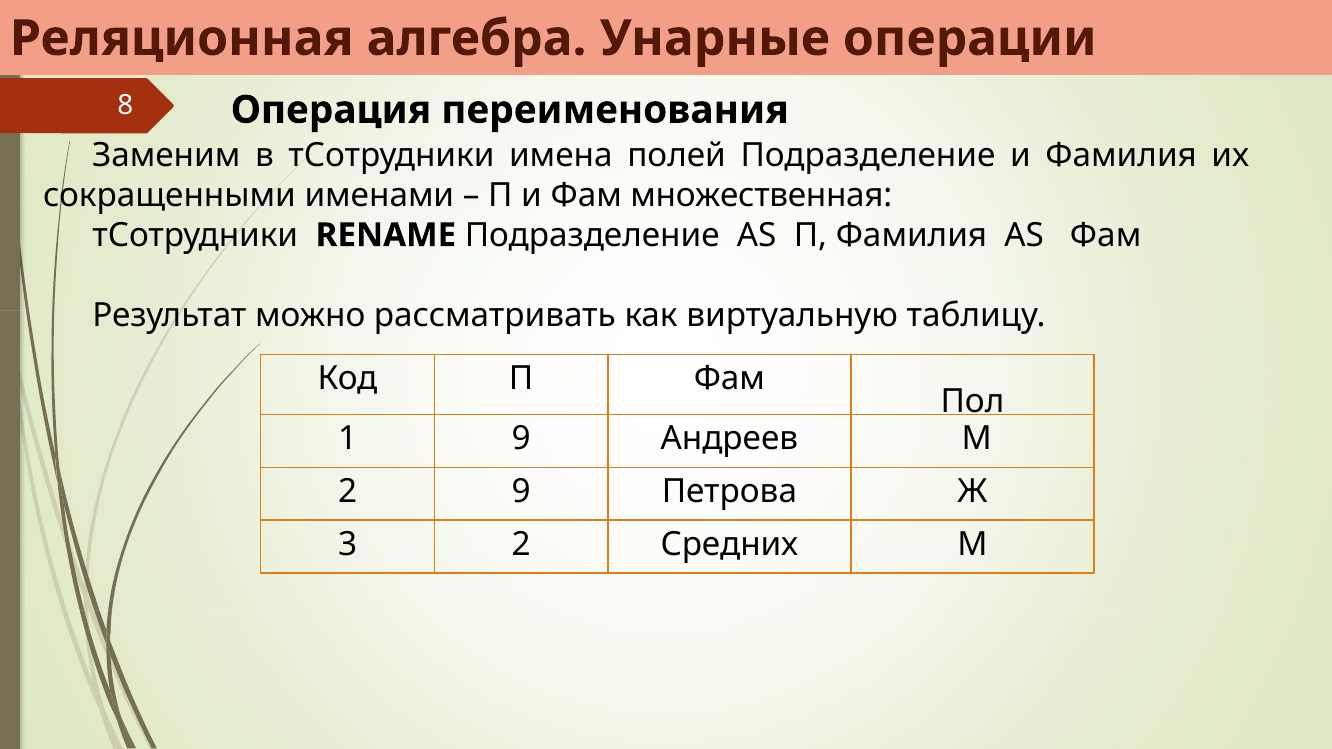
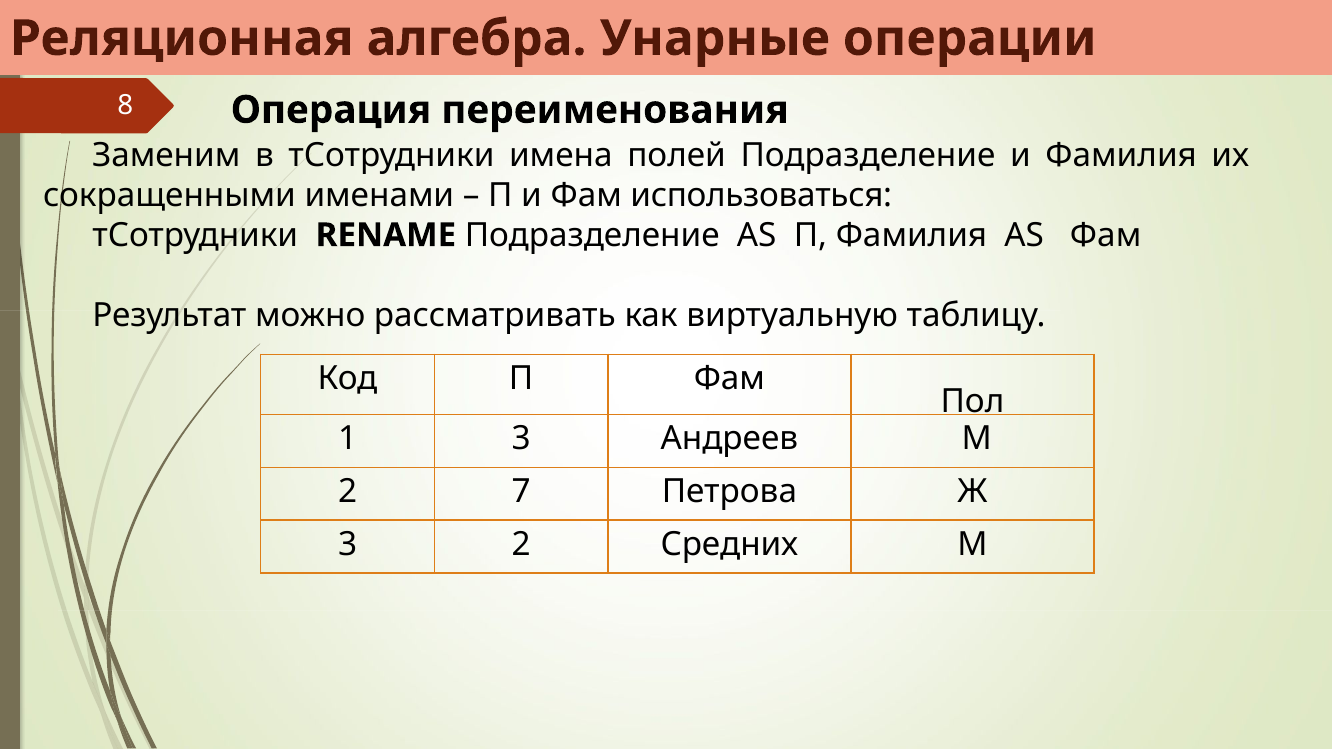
множественная: множественная -> использоваться
1 9: 9 -> 3
2 9: 9 -> 7
